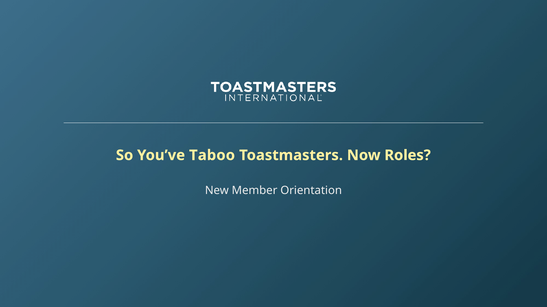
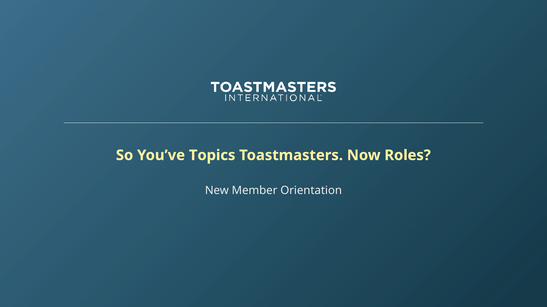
Taboo: Taboo -> Topics
